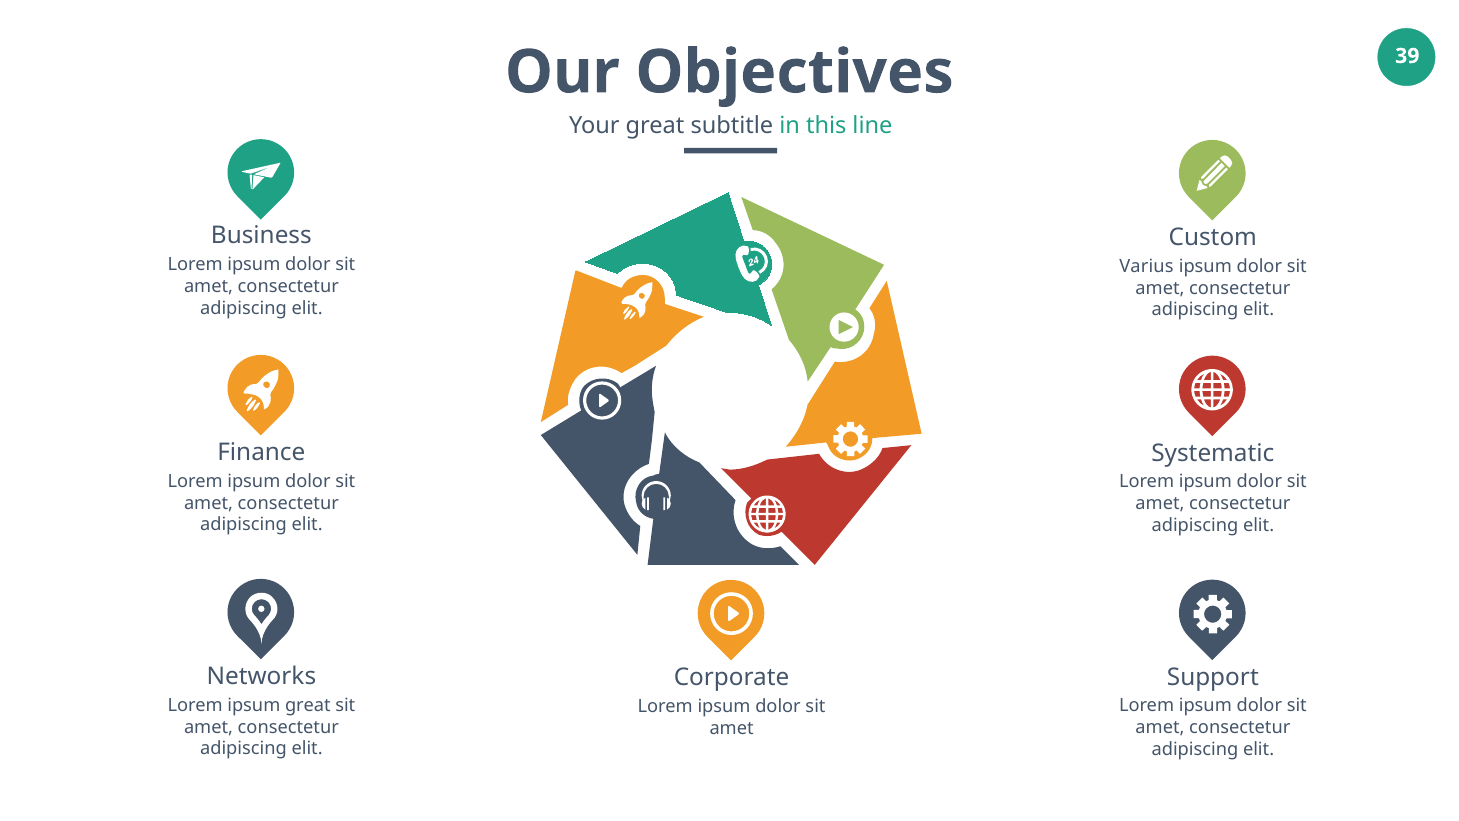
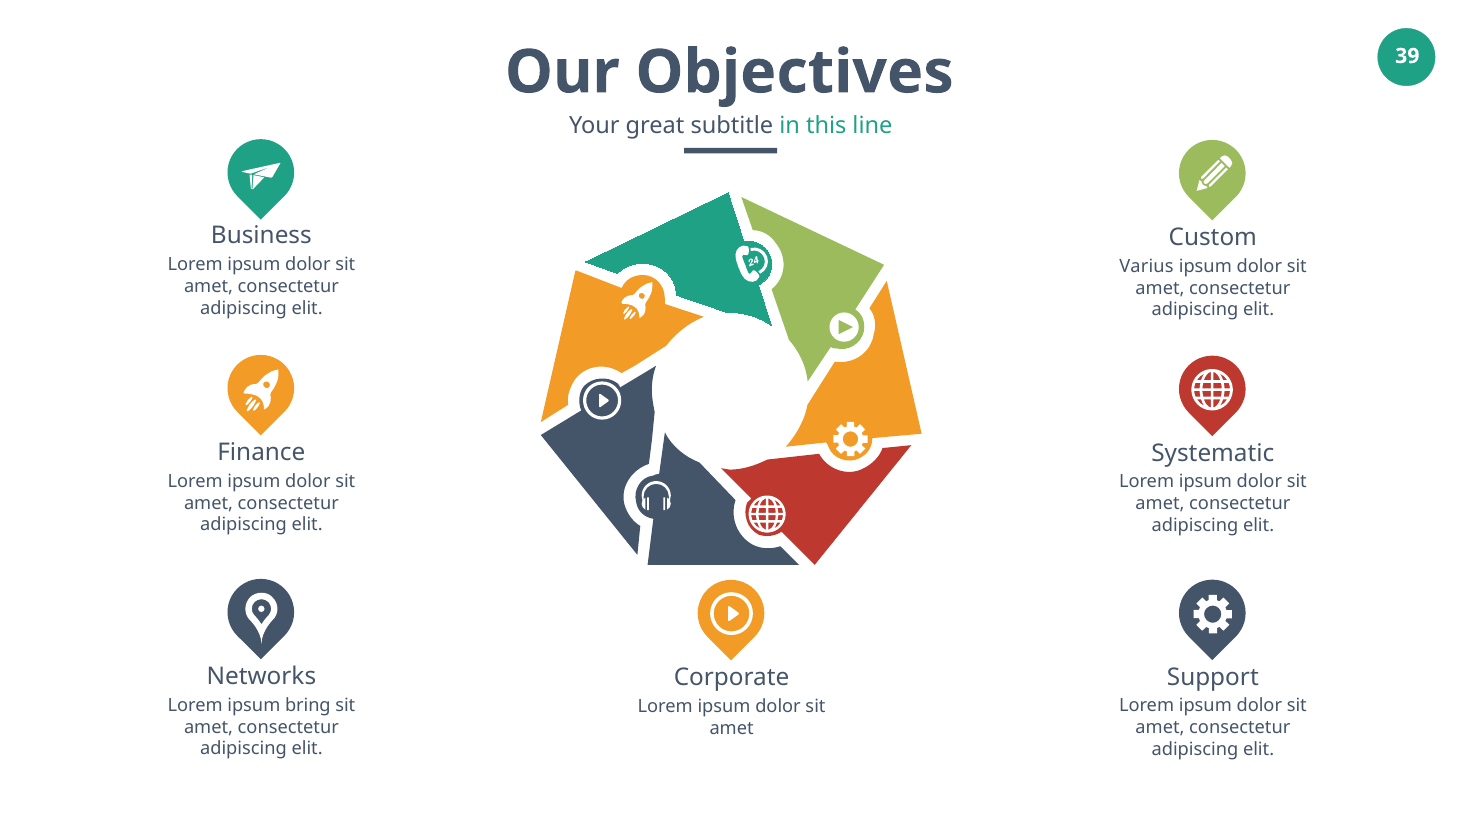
ipsum great: great -> bring
